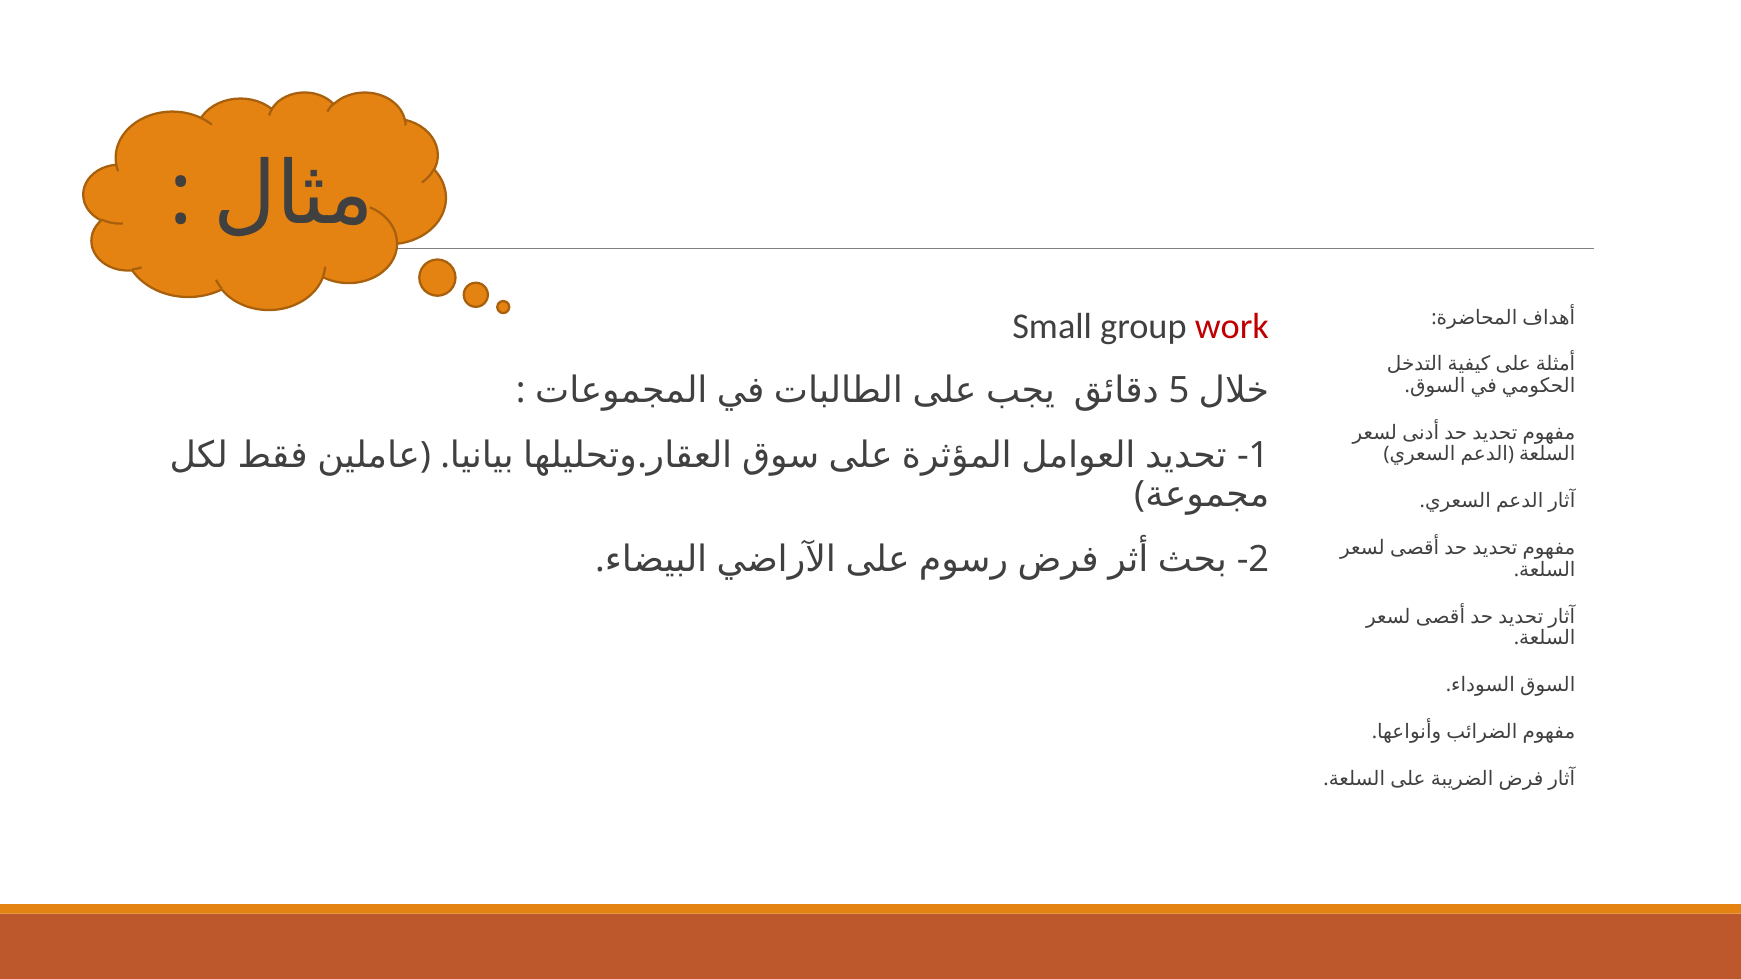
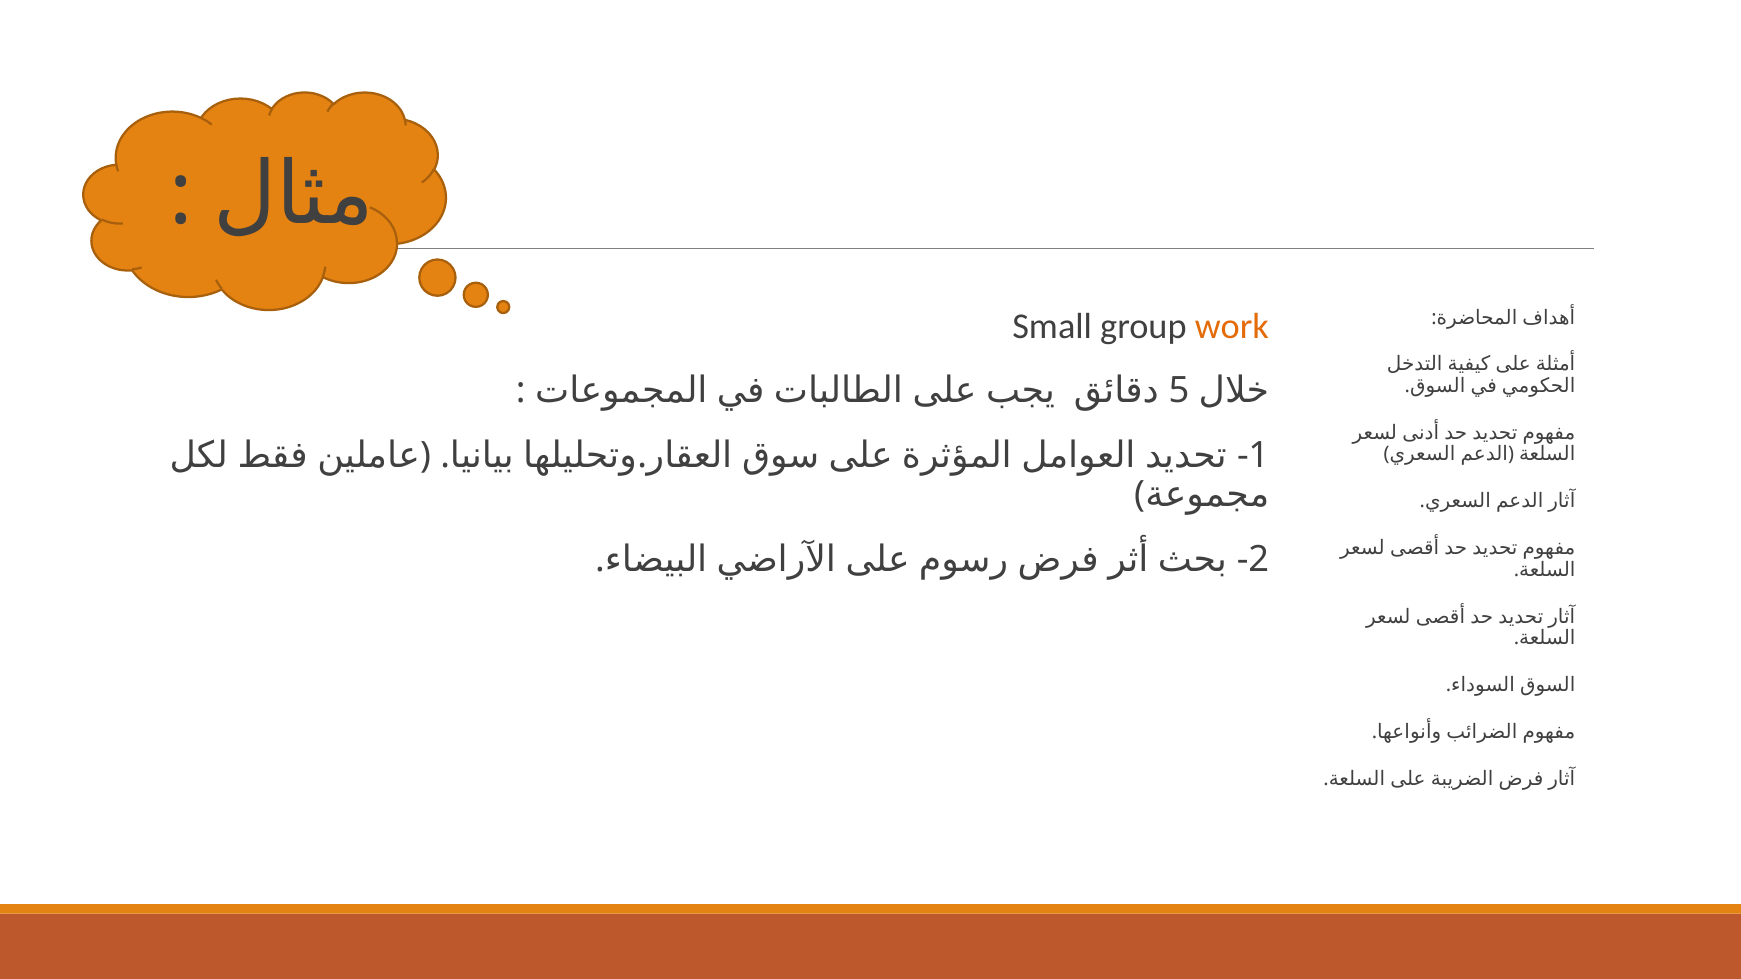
work colour: red -> orange
